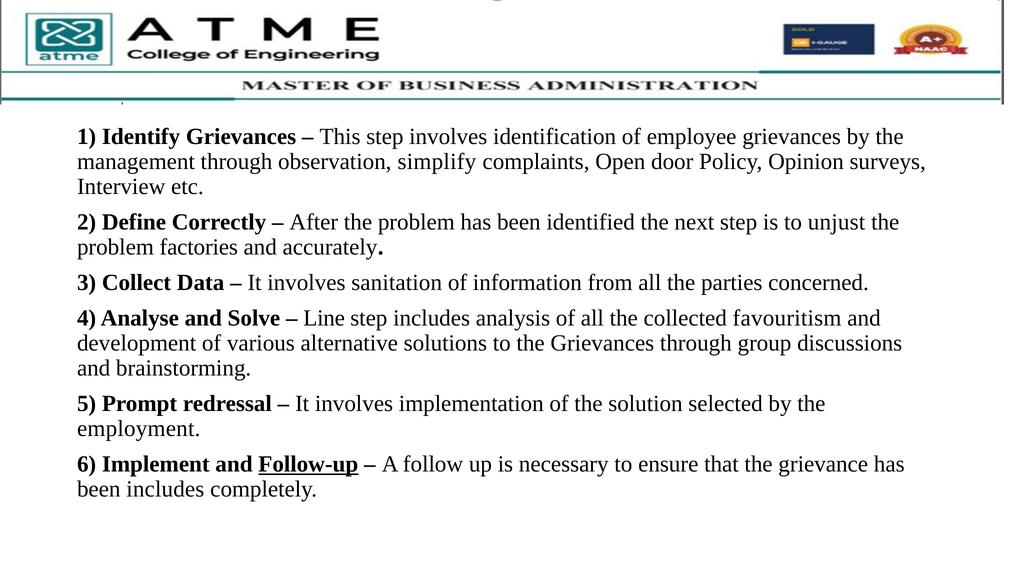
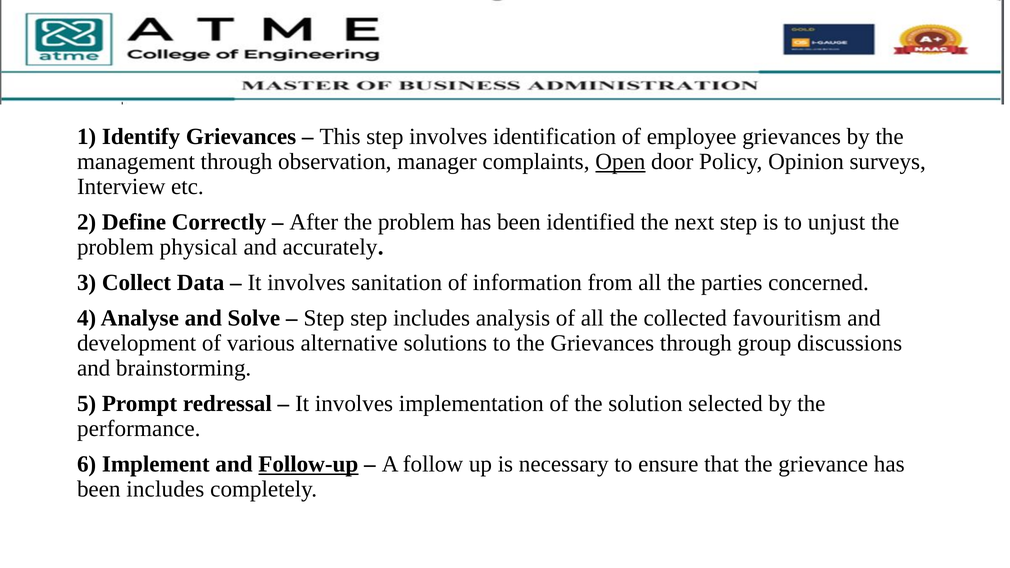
simplify: simplify -> manager
Open underline: none -> present
factories: factories -> physical
Line at (324, 318): Line -> Step
employment: employment -> performance
